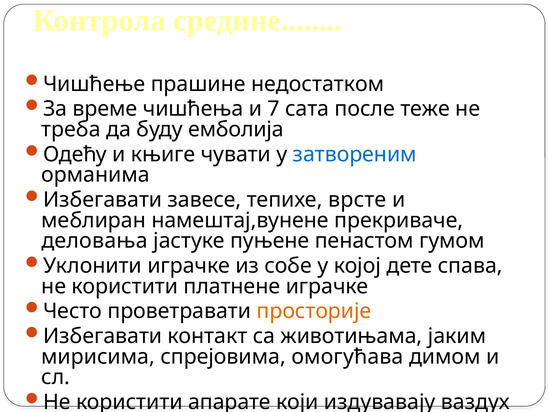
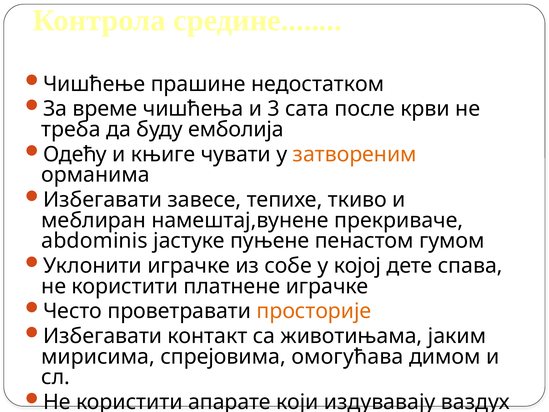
7: 7 -> 3
теже: теже -> крви
затвореним colour: blue -> orange
врсте: врсте -> ткиво
деловања: деловања -> abdominis
